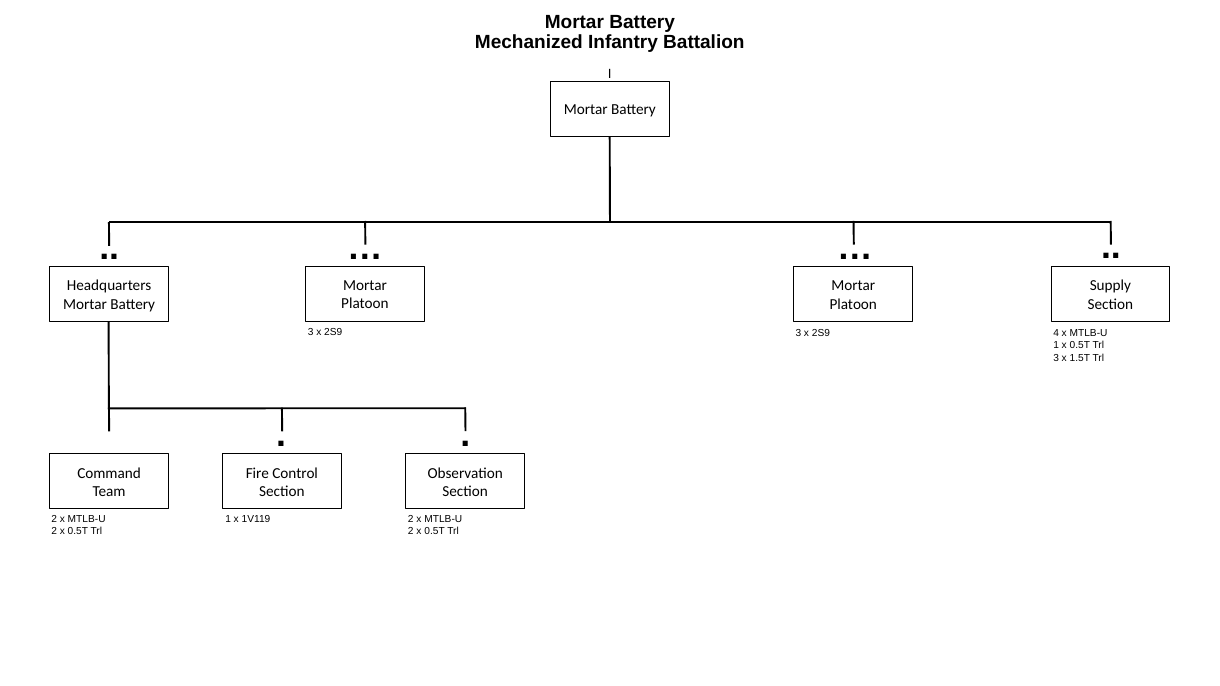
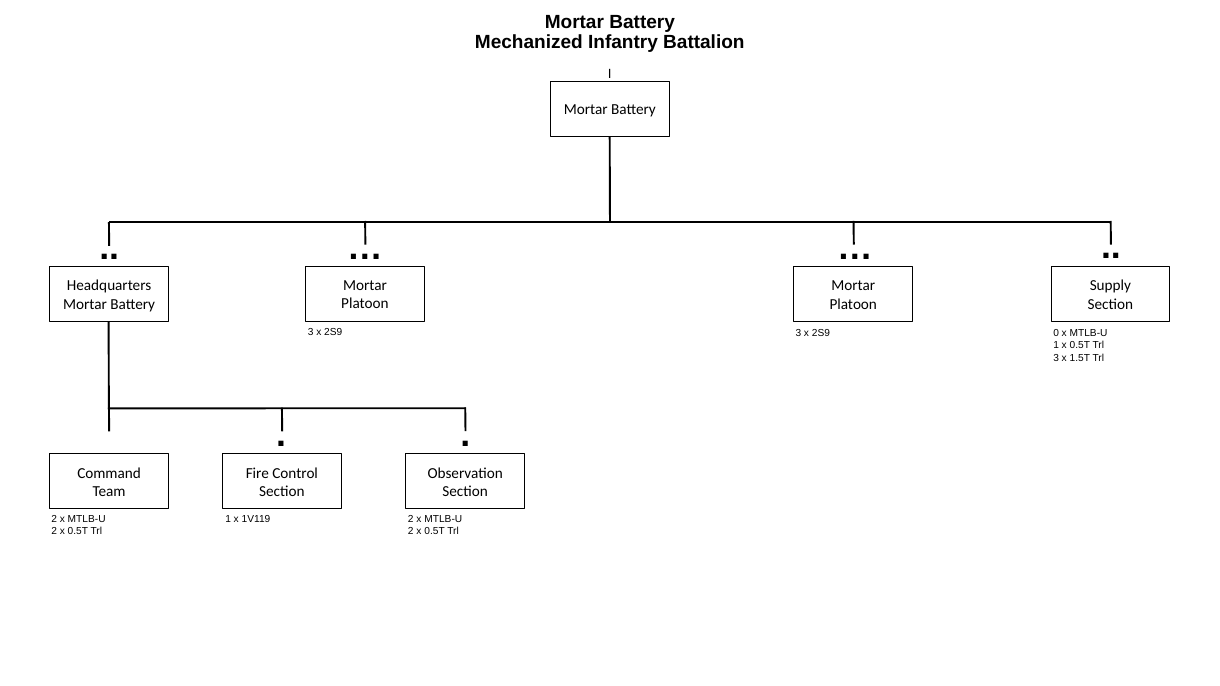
4: 4 -> 0
